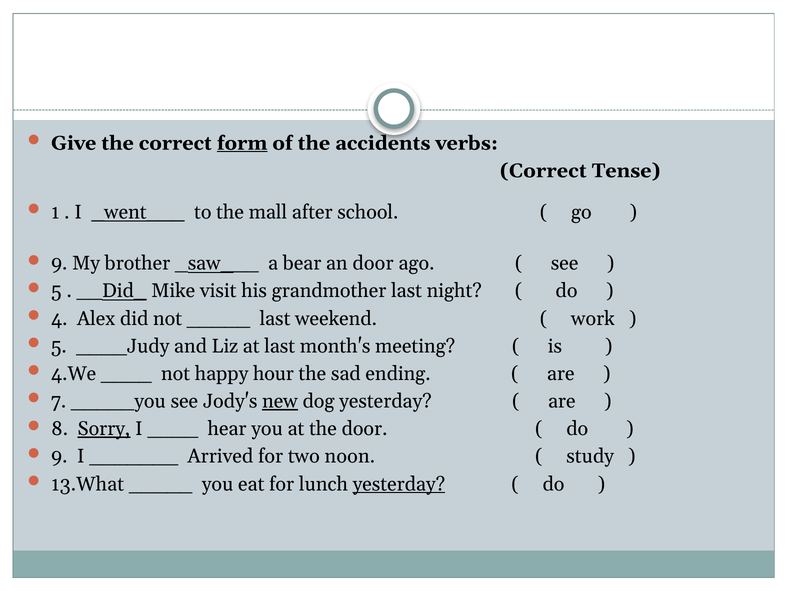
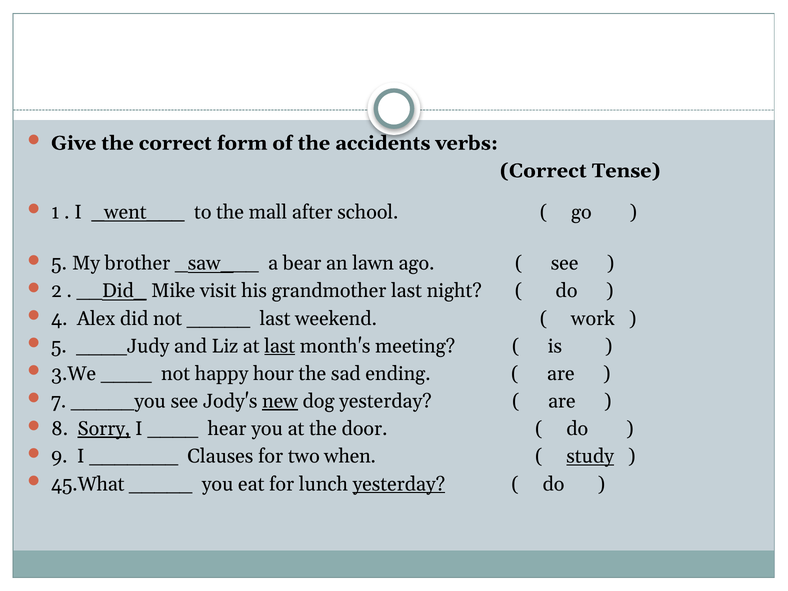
form underline: present -> none
9 at (59, 263): 9 -> 5
an door: door -> lawn
5 at (56, 291): 5 -> 2
last at (280, 346) underline: none -> present
4.We: 4.We -> 3.We
Arrived: Arrived -> Clauses
noon: noon -> when
study underline: none -> present
13.What: 13.What -> 45.What
